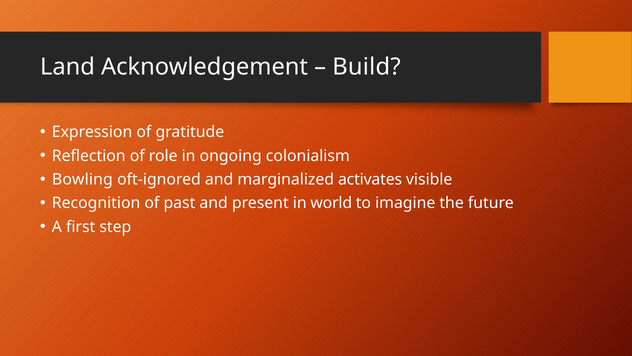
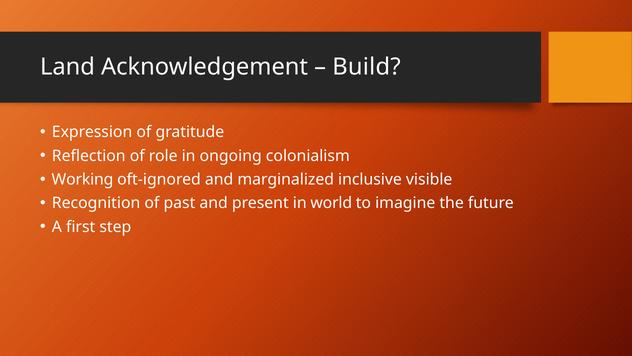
Bowling: Bowling -> Working
activates: activates -> inclusive
